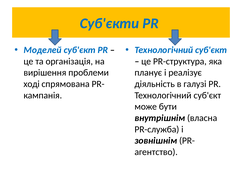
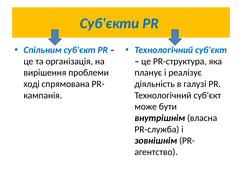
Моделей: Моделей -> Спільним
